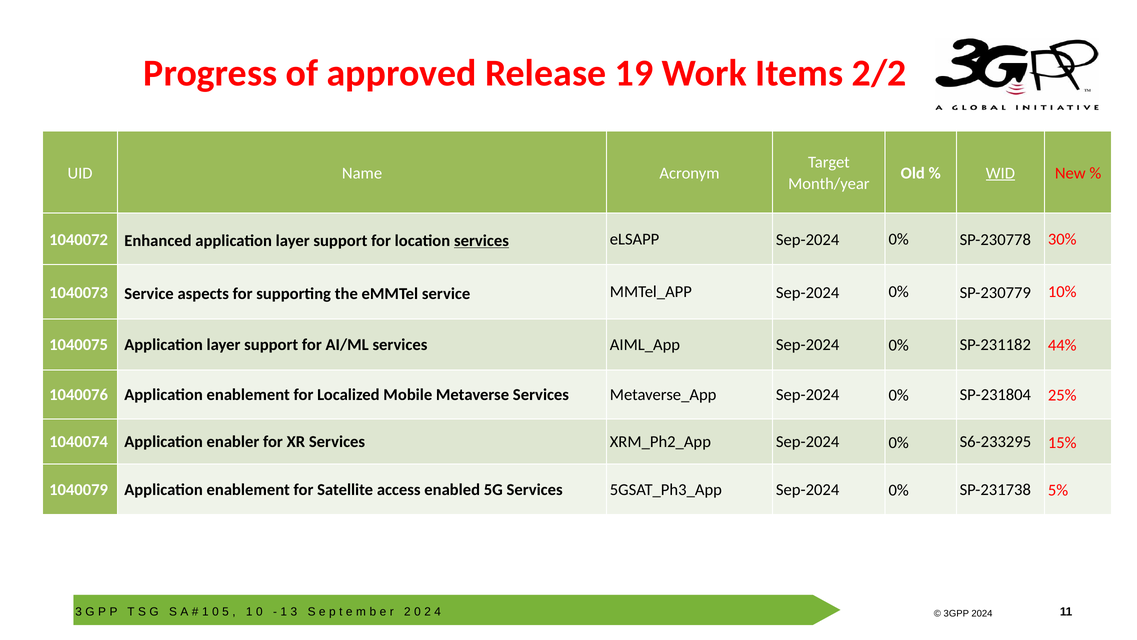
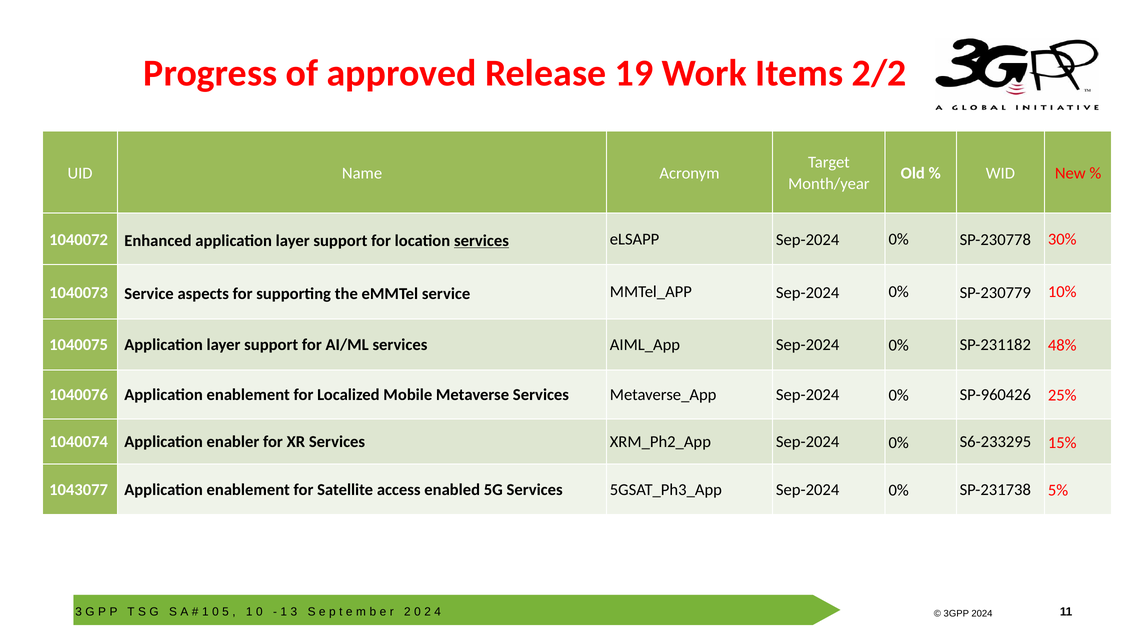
WID underline: present -> none
44%: 44% -> 48%
SP-231804: SP-231804 -> SP-960426
1040079: 1040079 -> 1043077
